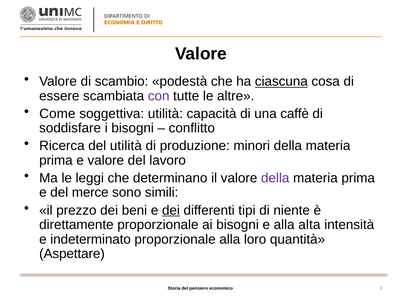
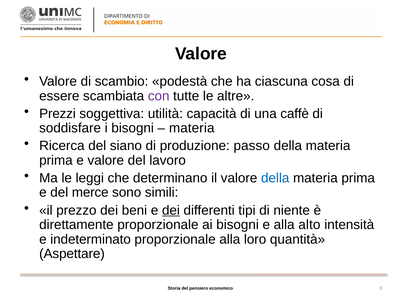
ciascuna underline: present -> none
Come: Come -> Prezzi
conflitto at (192, 128): conflitto -> materia
del utilità: utilità -> siano
minori: minori -> passo
della at (275, 178) colour: purple -> blue
alta: alta -> alto
